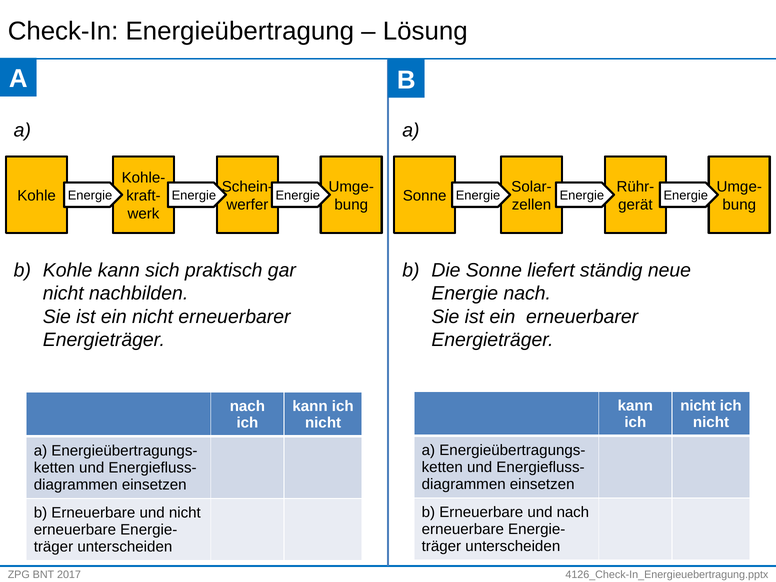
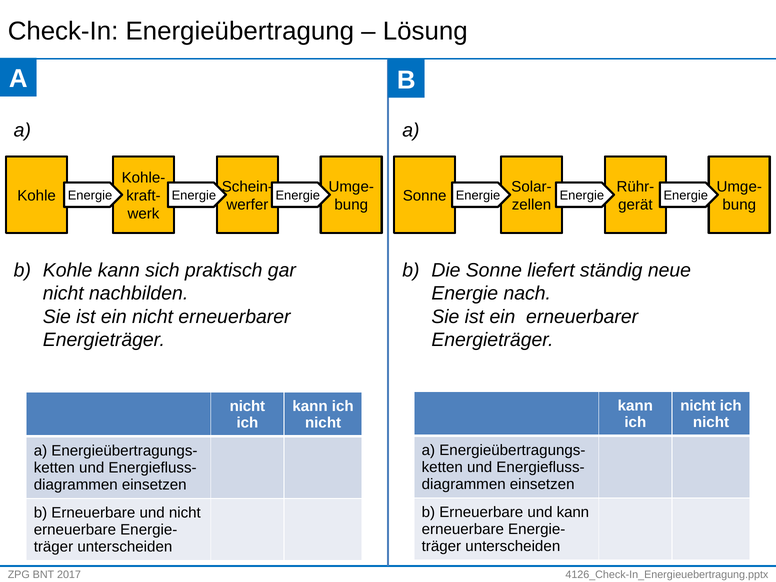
nach at (247, 406): nach -> nicht
und nach: nach -> kann
